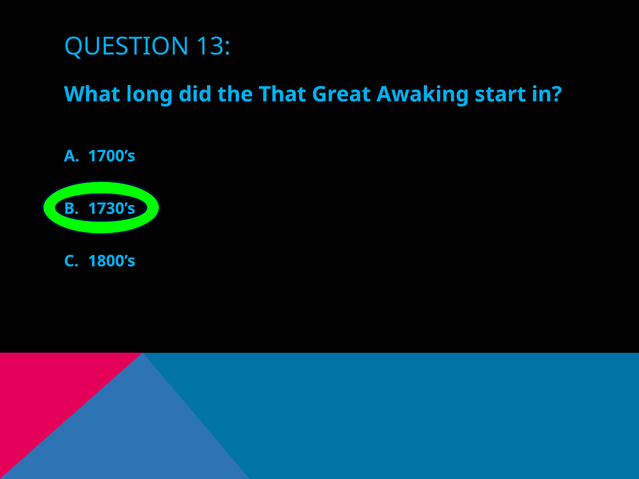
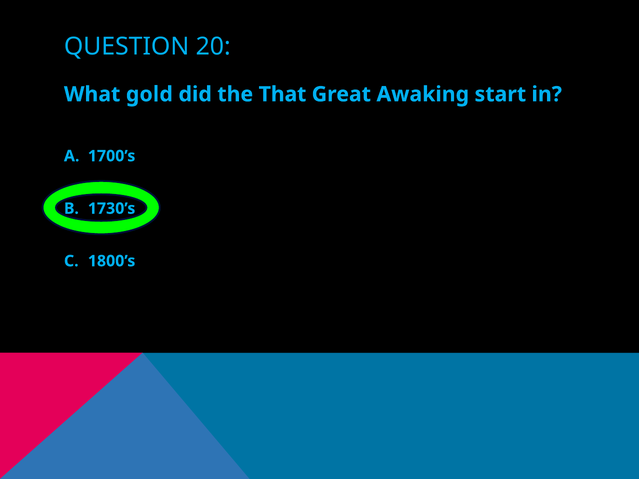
13: 13 -> 20
long: long -> gold
